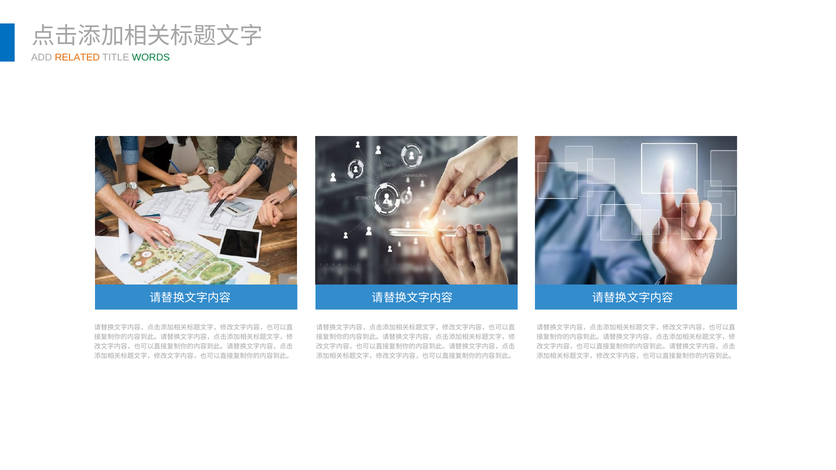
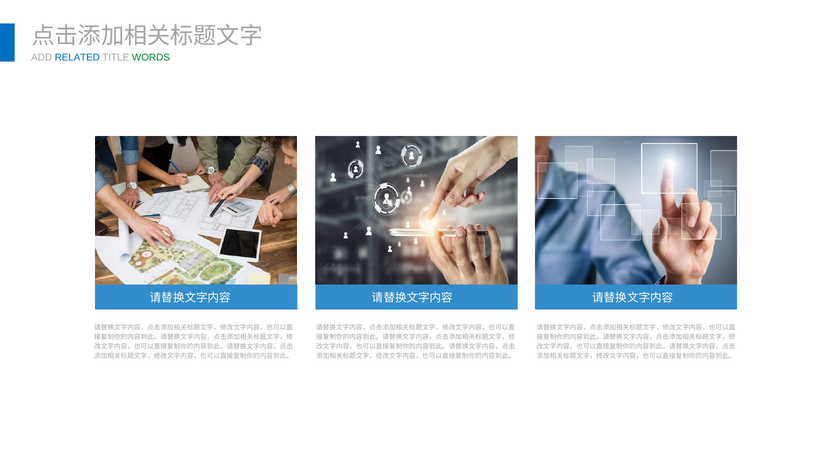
RELATED colour: orange -> blue
